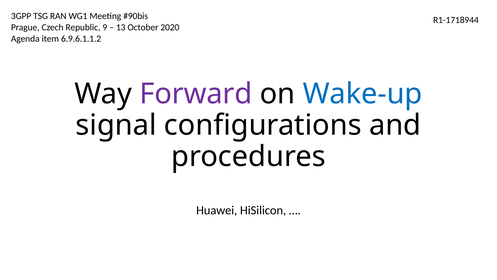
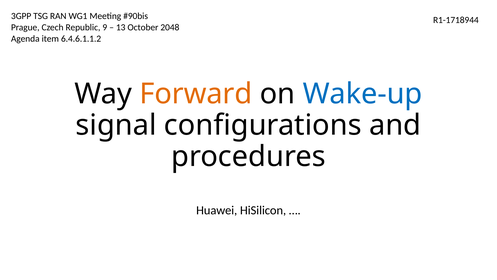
2020: 2020 -> 2048
6.9.6.1.1.2: 6.9.6.1.1.2 -> 6.4.6.1.1.2
Forward colour: purple -> orange
